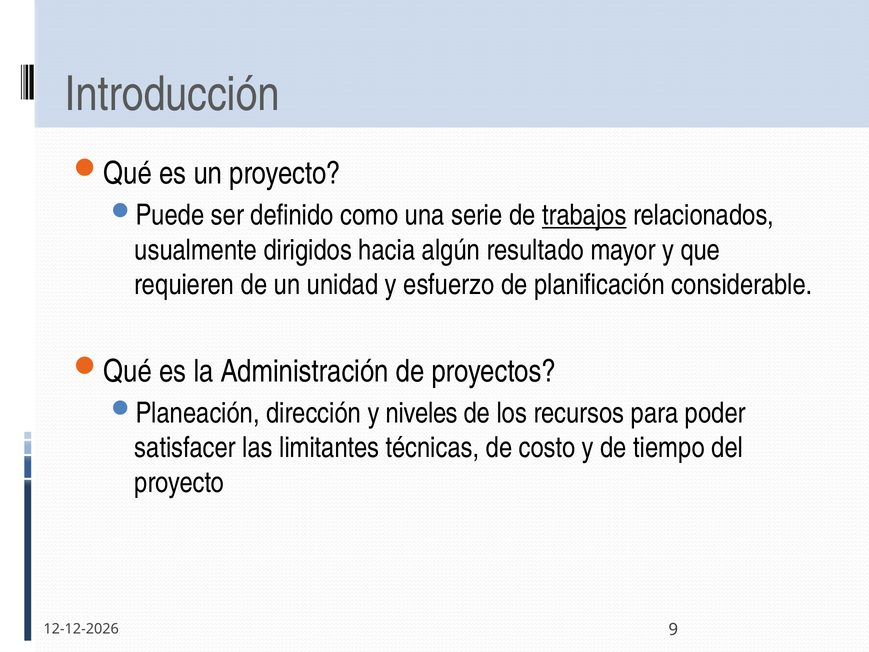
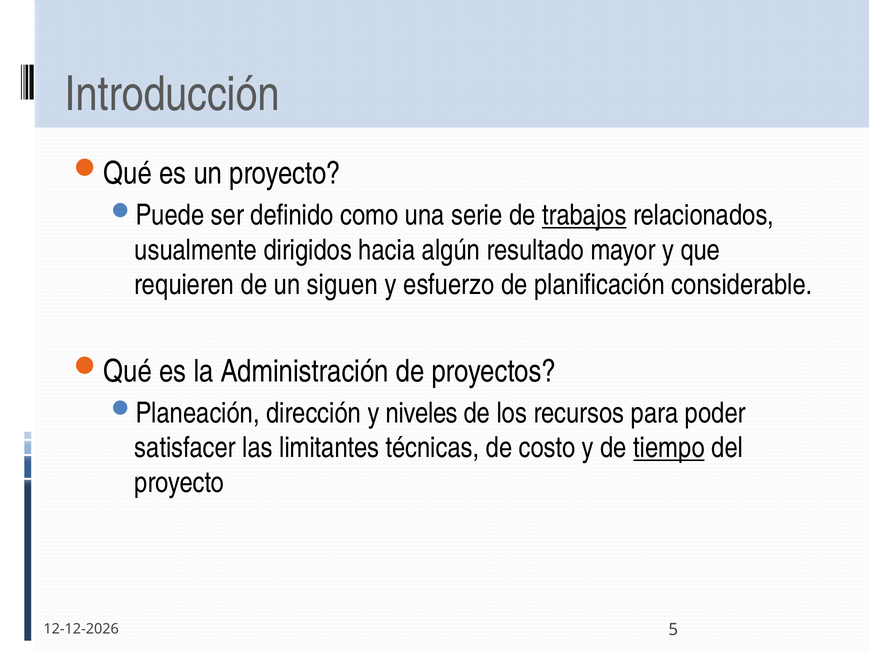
unidad: unidad -> siguen
tiempo underline: none -> present
9: 9 -> 5
